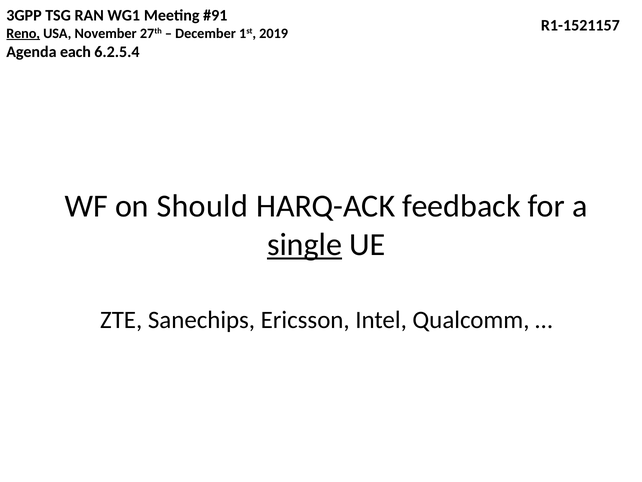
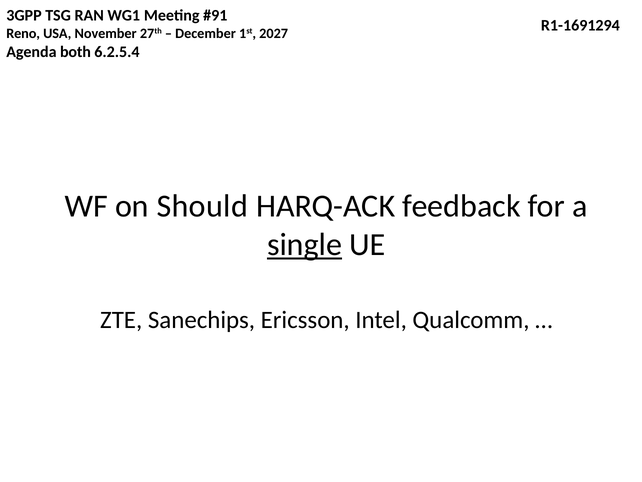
R1-1521157: R1-1521157 -> R1-1691294
Reno underline: present -> none
2019: 2019 -> 2027
each: each -> both
